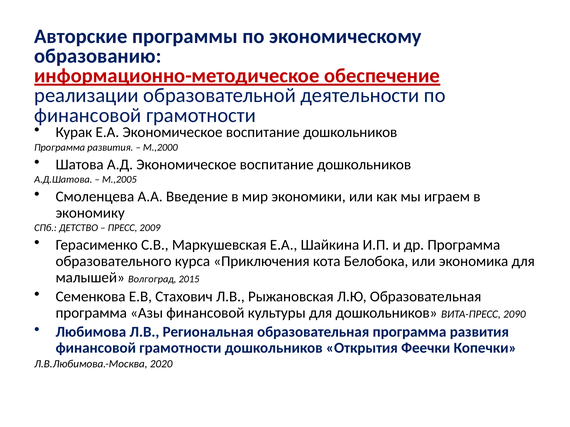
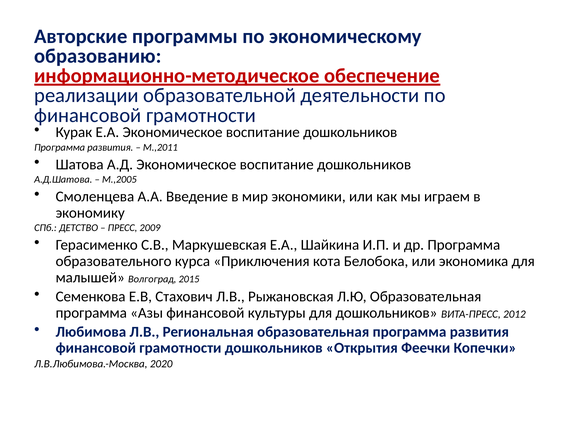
М.,2000: М.,2000 -> М.,2011
2090: 2090 -> 2012
